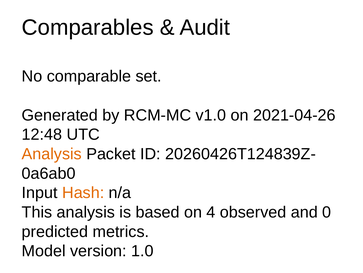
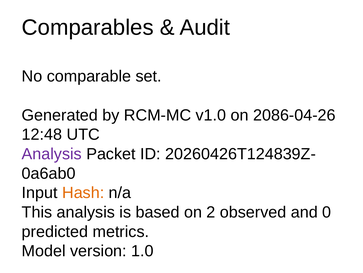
2021-04-26: 2021-04-26 -> 2086-04-26
Analysis at (52, 154) colour: orange -> purple
4: 4 -> 2
